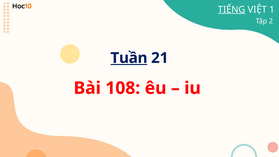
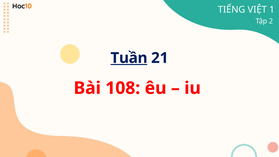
TIẾNG underline: present -> none
